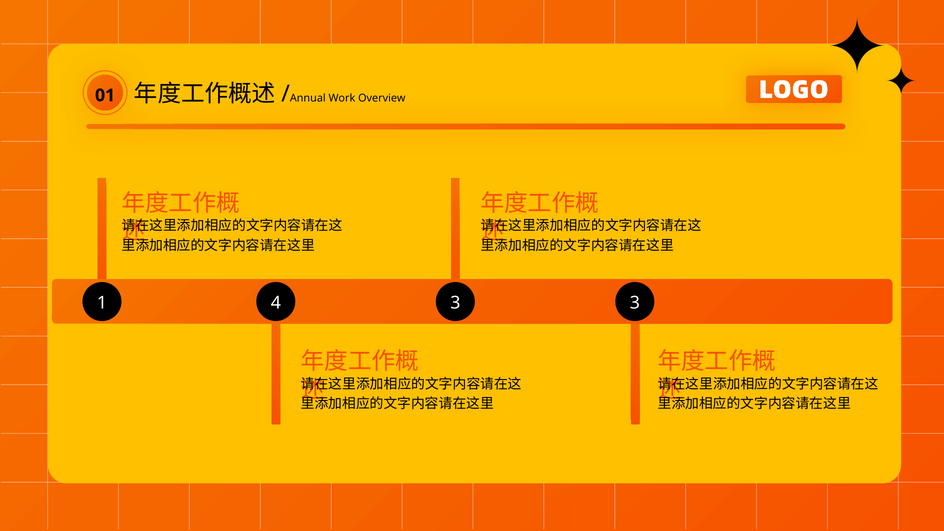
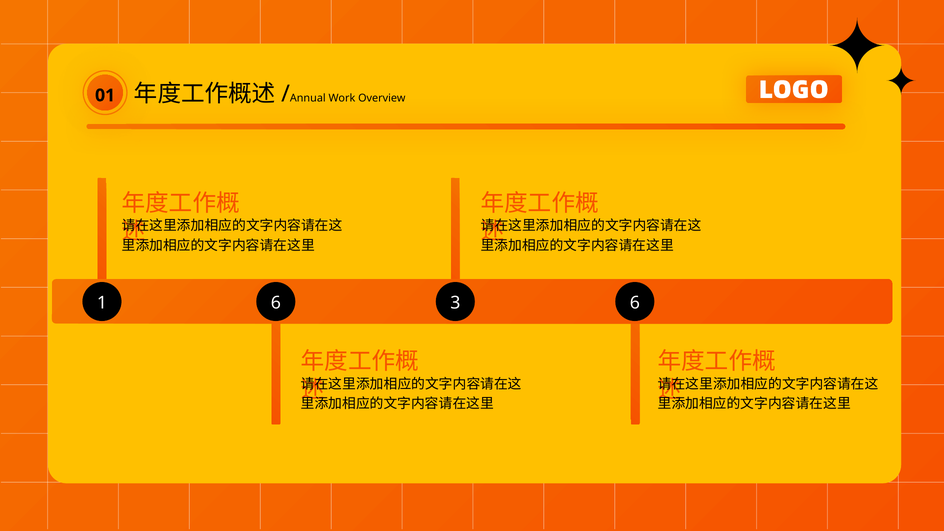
1 4: 4 -> 6
3 3: 3 -> 6
